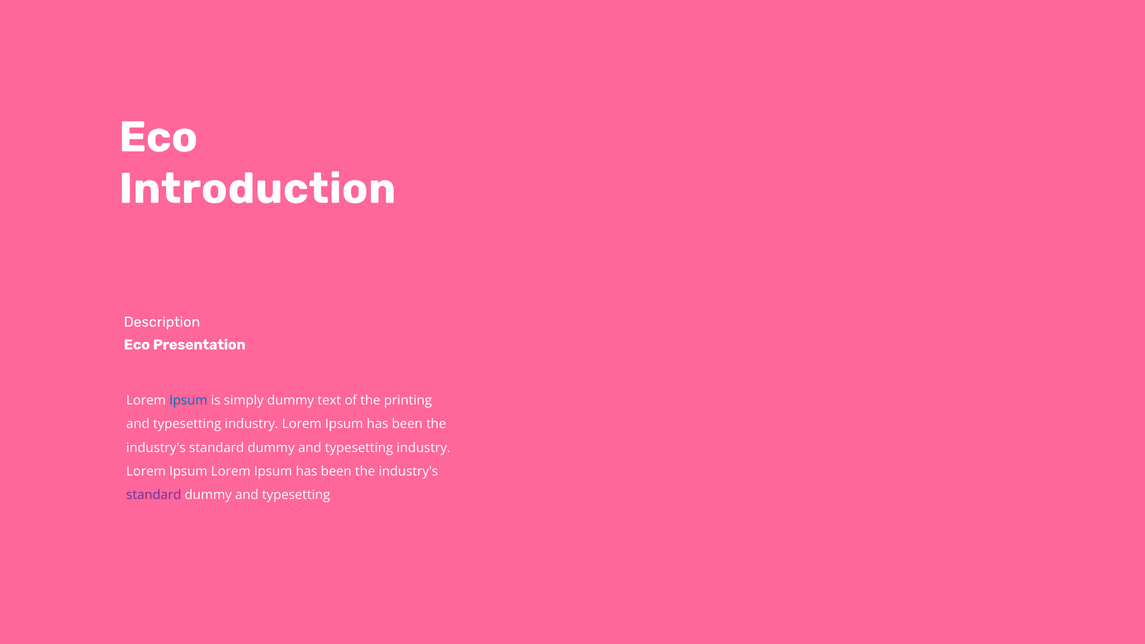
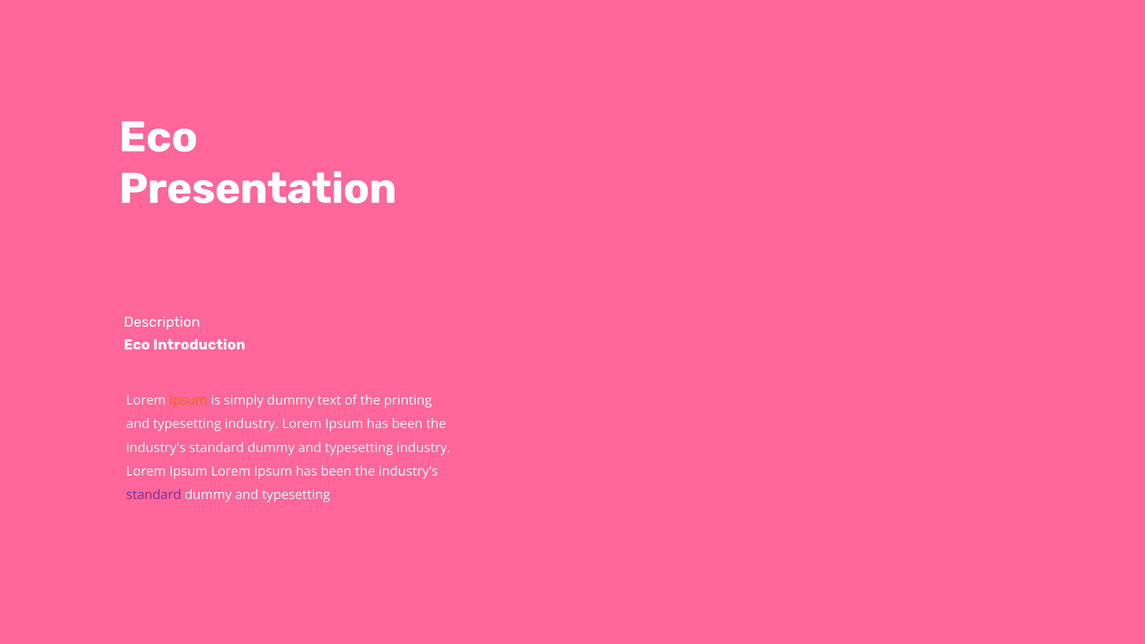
Introduction: Introduction -> Presentation
Presentation: Presentation -> Introduction
Ipsum at (188, 400) colour: blue -> orange
